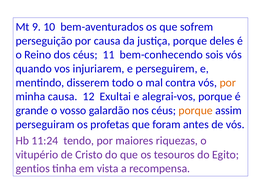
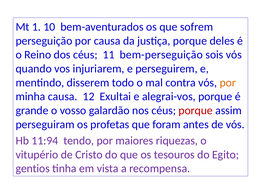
9: 9 -> 1
bem-conhecendo: bem-conhecendo -> bem-perseguição
porque at (196, 110) colour: orange -> red
11:24: 11:24 -> 11:94
